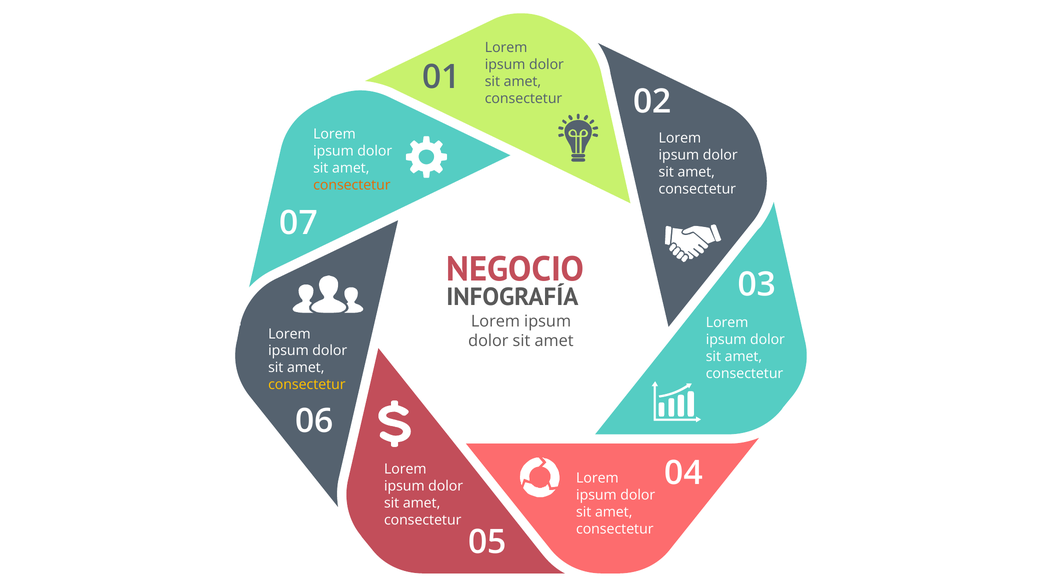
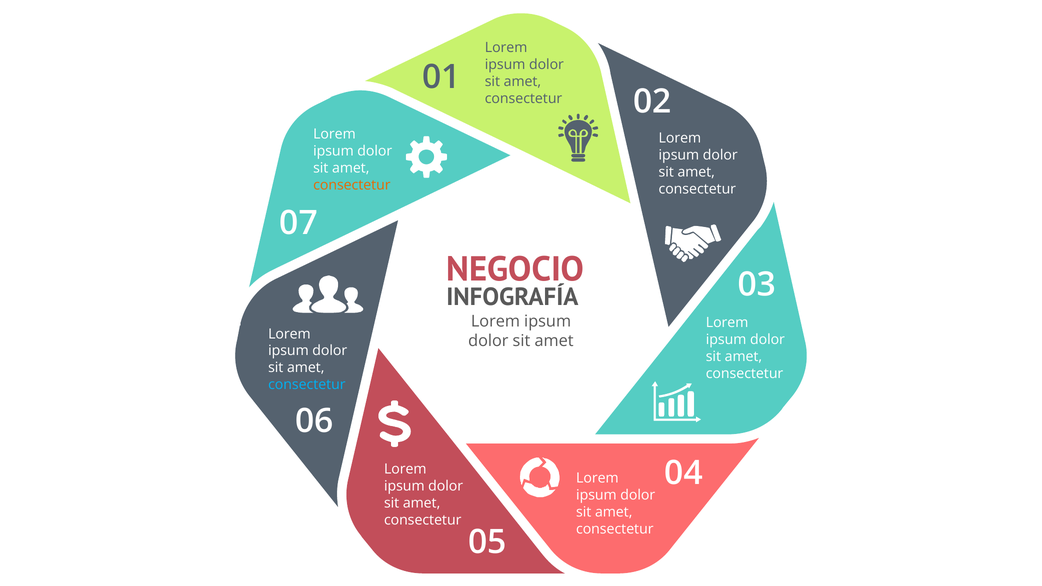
consectetur at (307, 385) colour: yellow -> light blue
